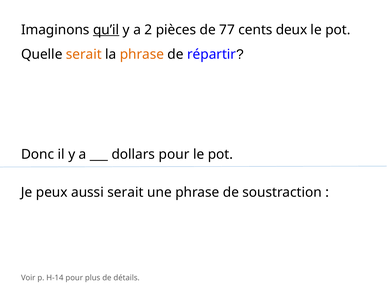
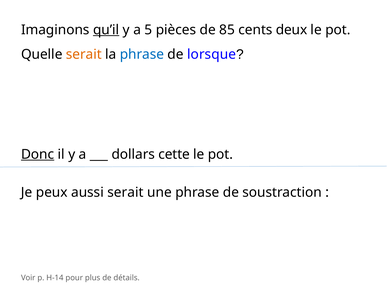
2: 2 -> 5
77: 77 -> 85
phrase at (142, 54) colour: orange -> blue
répartir: répartir -> lorsque
Donc underline: none -> present
dollars pour: pour -> cette
